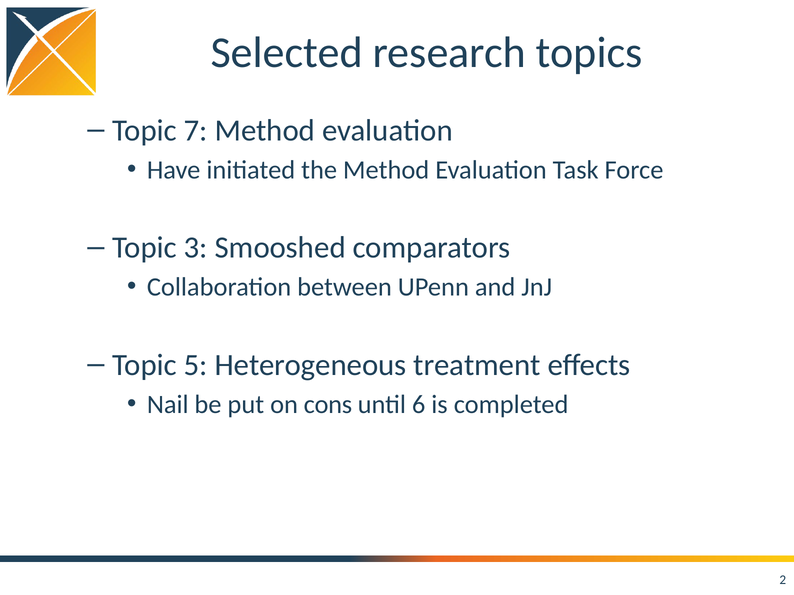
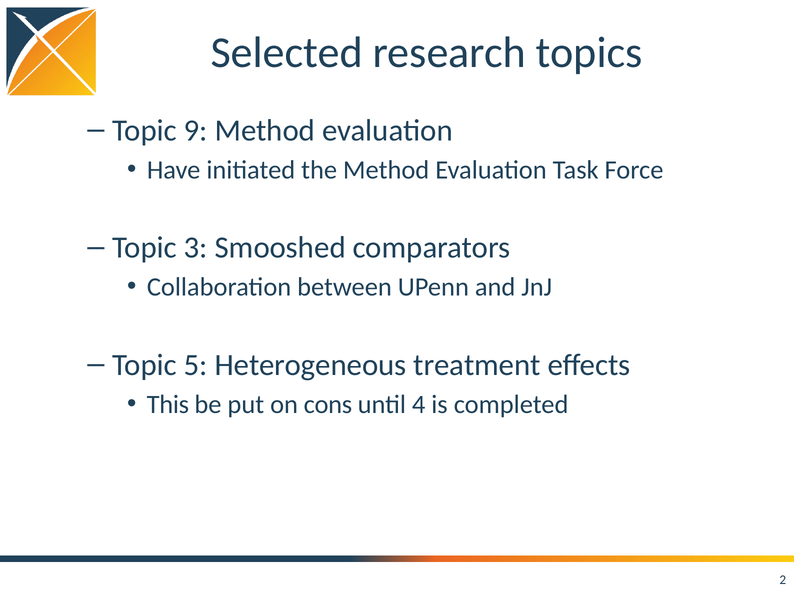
7: 7 -> 9
Nail: Nail -> This
6: 6 -> 4
